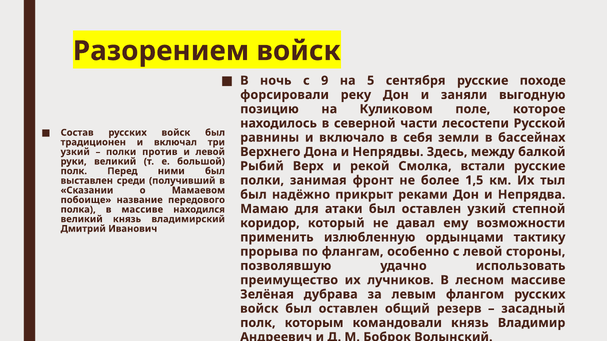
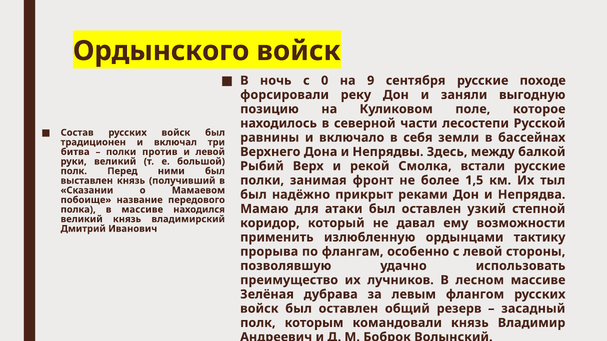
Разорением: Разорением -> Ордынского
9: 9 -> 0
5: 5 -> 9
узкий at (75, 152): узкий -> битва
выставлен среди: среди -> князь
